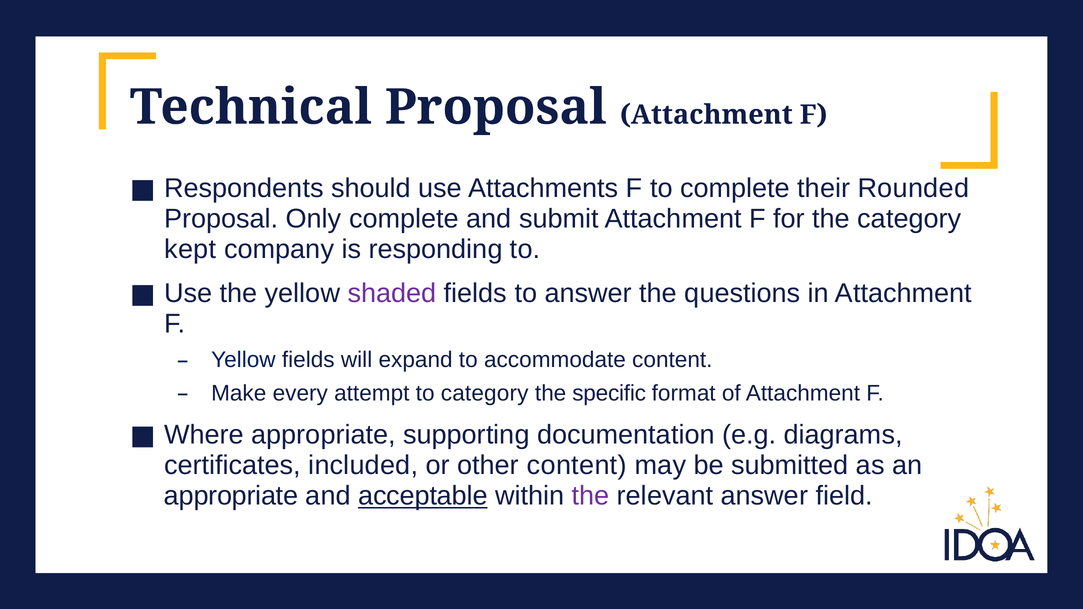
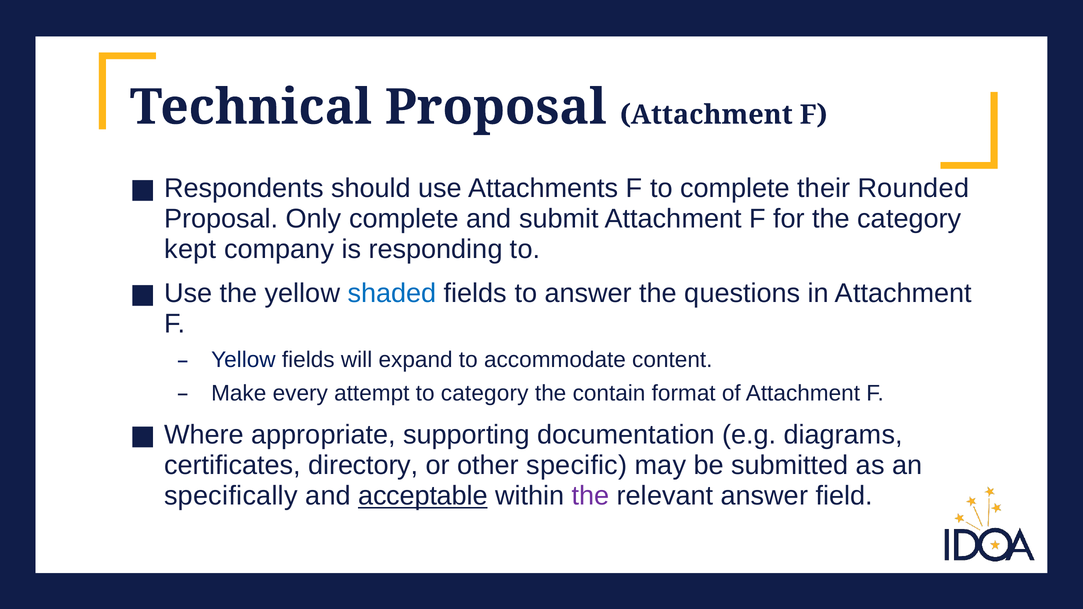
shaded colour: purple -> blue
specific: specific -> contain
included: included -> directory
other content: content -> specific
appropriate at (231, 496): appropriate -> specifically
